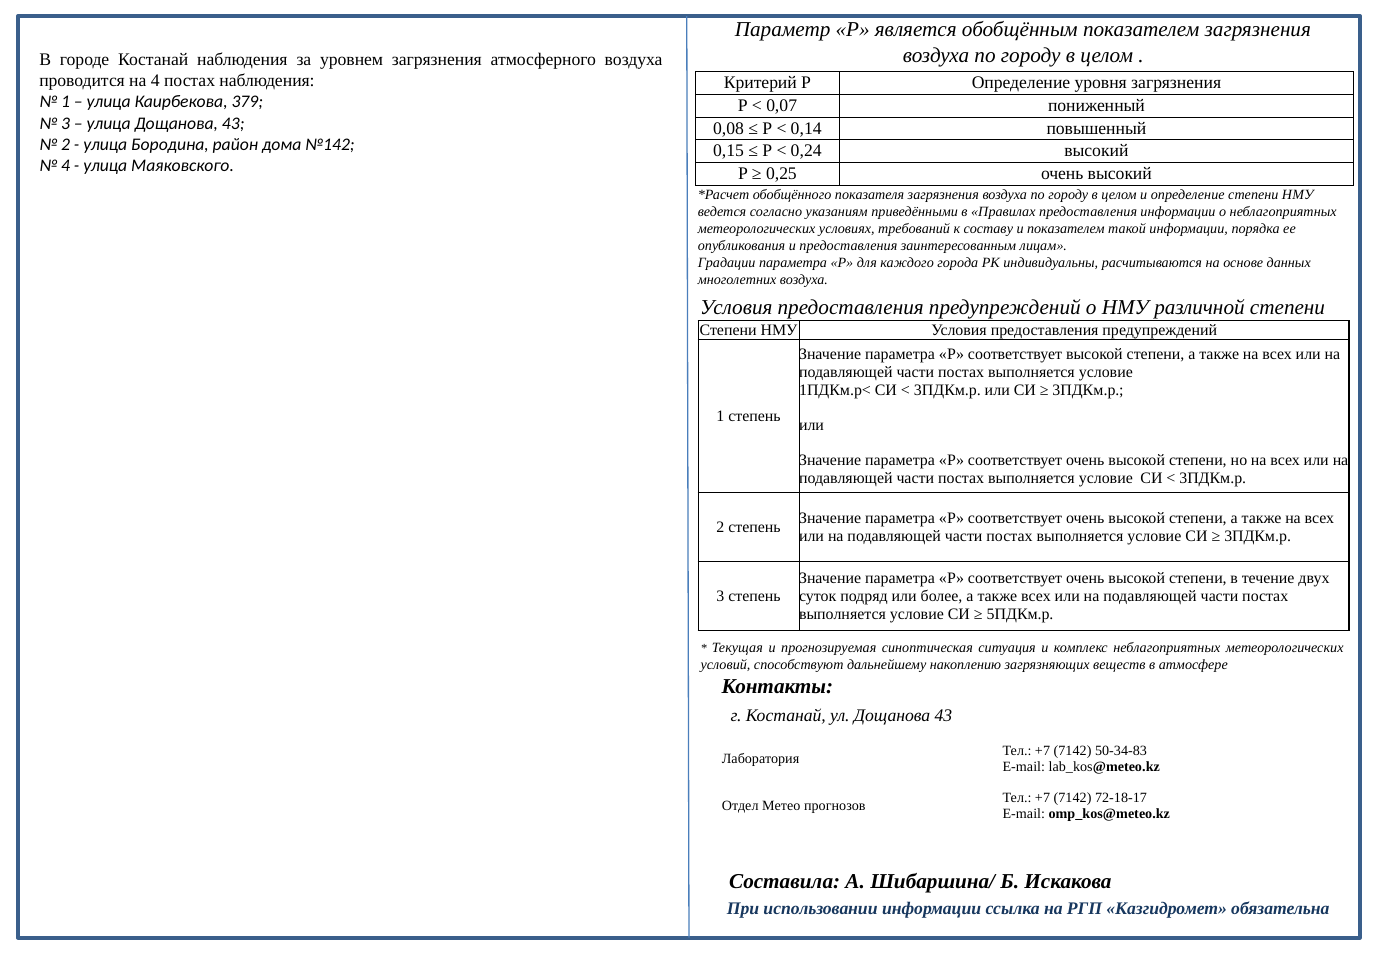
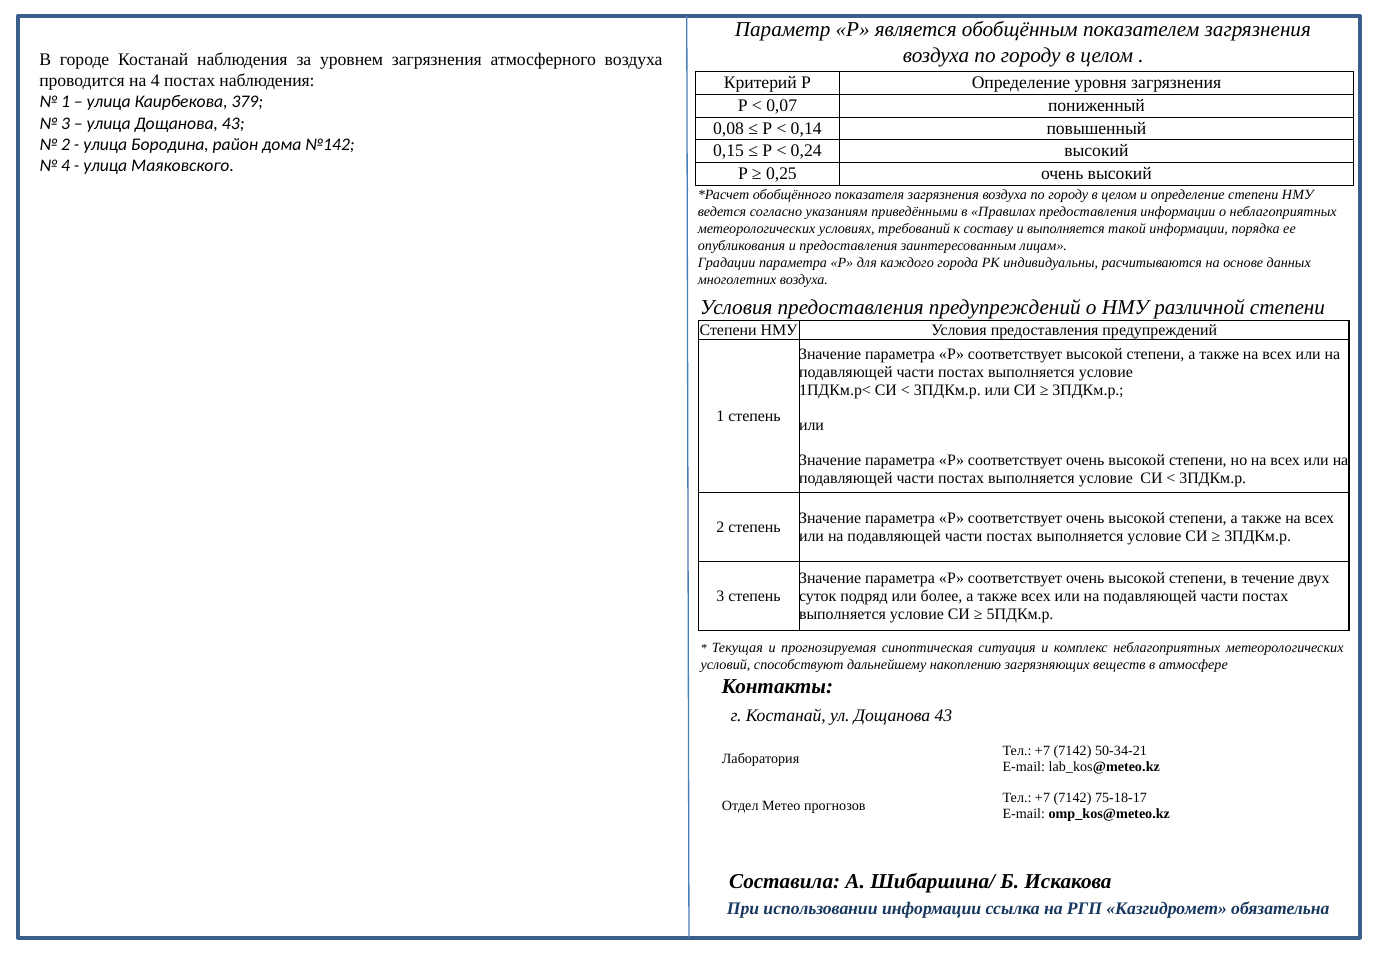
и показателем: показателем -> выполняется
50-34-83: 50-34-83 -> 50-34-21
72-18-17: 72-18-17 -> 75-18-17
